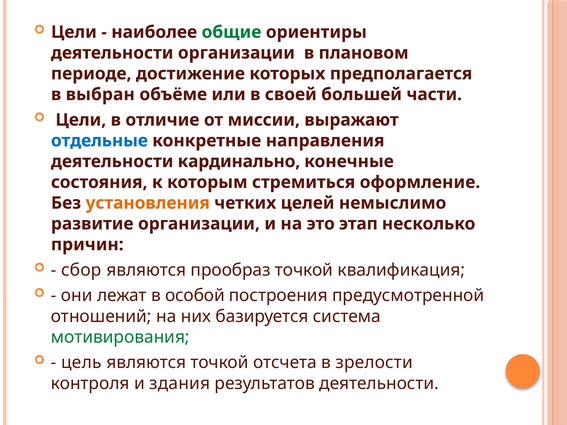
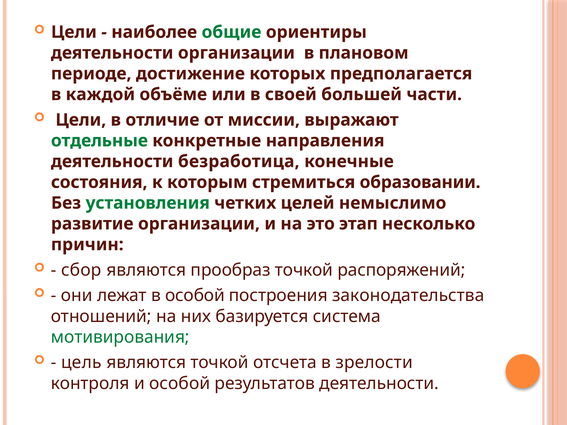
выбран: выбран -> каждой
отдельные colour: blue -> green
кардинально: кардинально -> безработица
оформление: оформление -> образовании
установления colour: orange -> green
квалификация: квалификация -> распоряжений
предусмотренной: предусмотренной -> законодательства
и здания: здания -> особой
